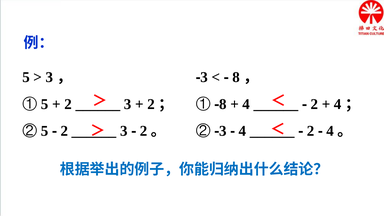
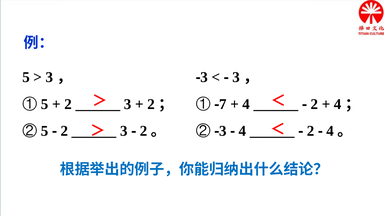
8 at (236, 77): 8 -> 3
8 at (223, 104): 8 -> 7
